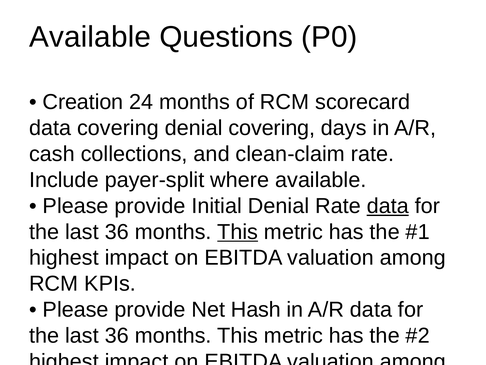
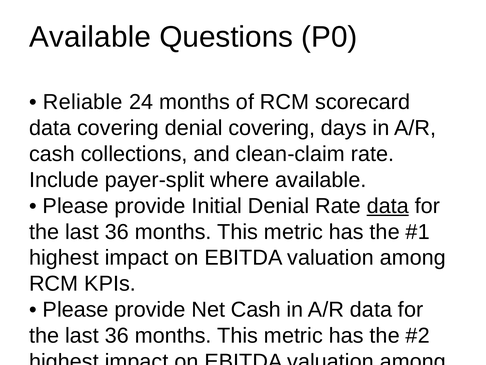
Creation: Creation -> Reliable
This at (238, 232) underline: present -> none
Net Hash: Hash -> Cash
